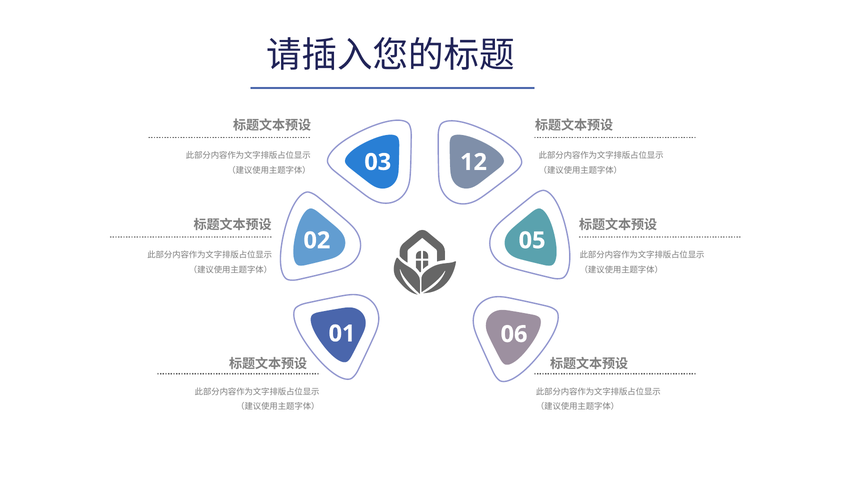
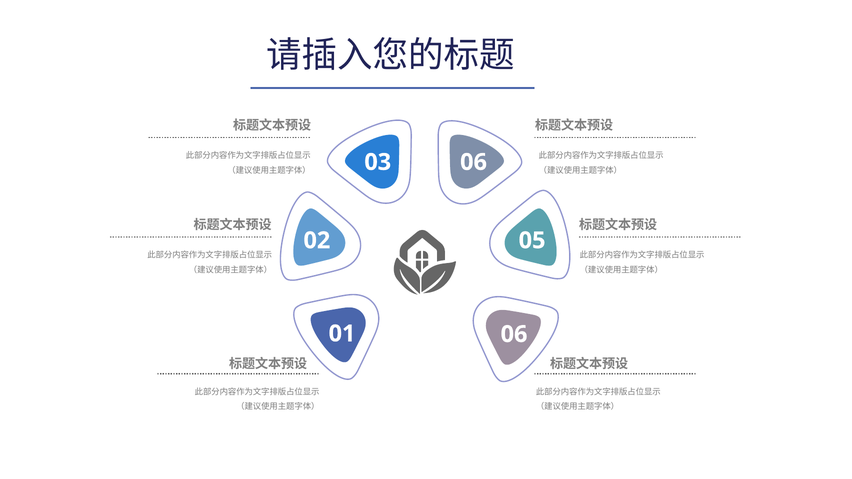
03 12: 12 -> 06
